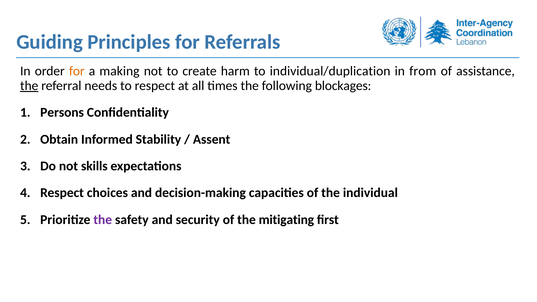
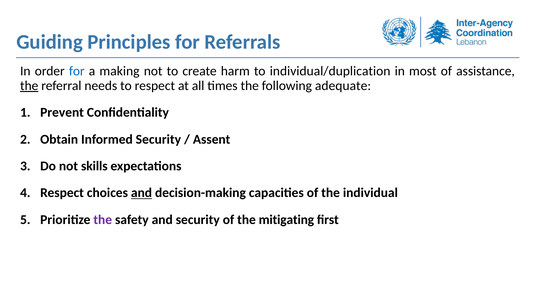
for at (77, 71) colour: orange -> blue
from: from -> most
blockages: blockages -> adequate
Persons: Persons -> Prevent
Informed Stability: Stability -> Security
and at (141, 193) underline: none -> present
